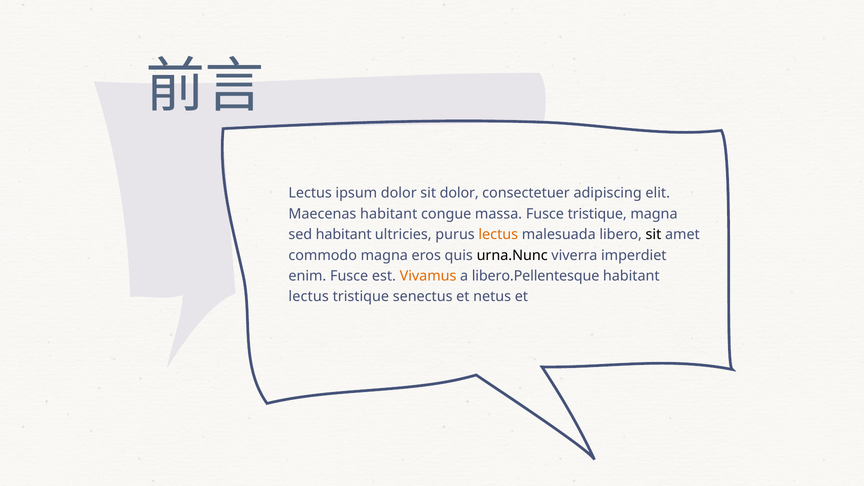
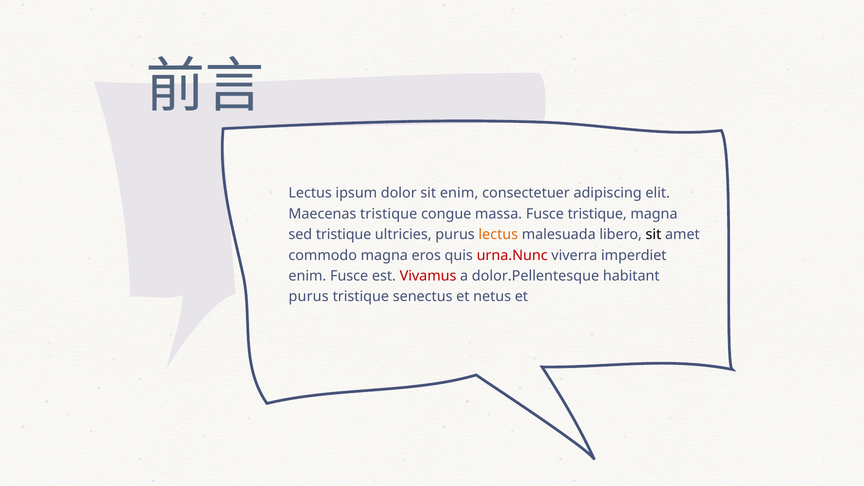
sit dolor: dolor -> enim
Maecenas habitant: habitant -> tristique
sed habitant: habitant -> tristique
urna.Nunc colour: black -> red
Vivamus colour: orange -> red
libero.Pellentesque: libero.Pellentesque -> dolor.Pellentesque
lectus at (309, 297): lectus -> purus
